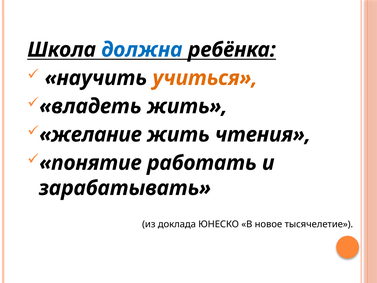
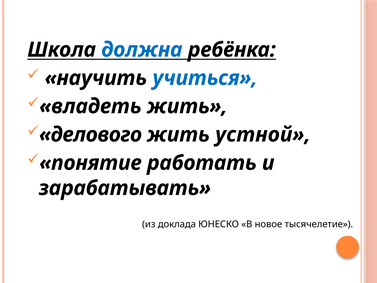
учиться colour: orange -> blue
желание: желание -> делового
чтения: чтения -> устной
